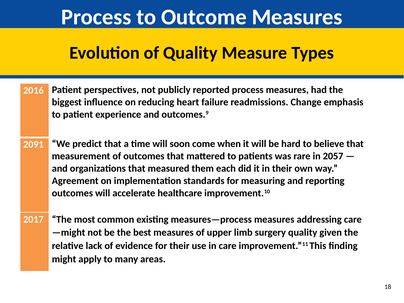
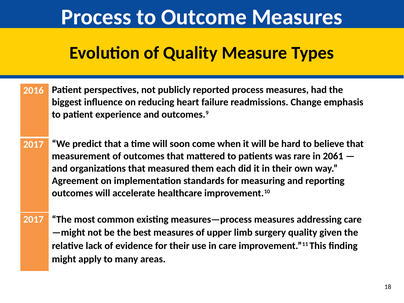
2091 at (33, 145): 2091 -> 2017
2057: 2057 -> 2061
